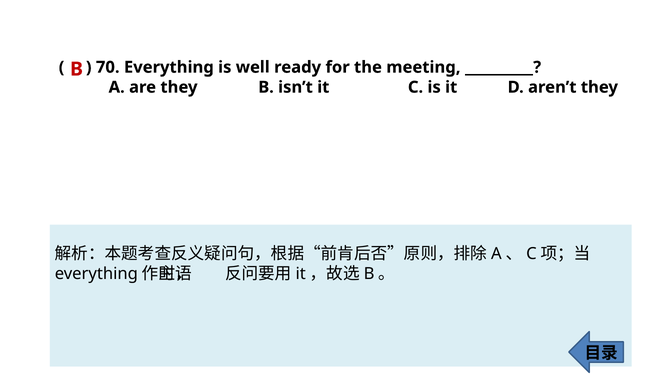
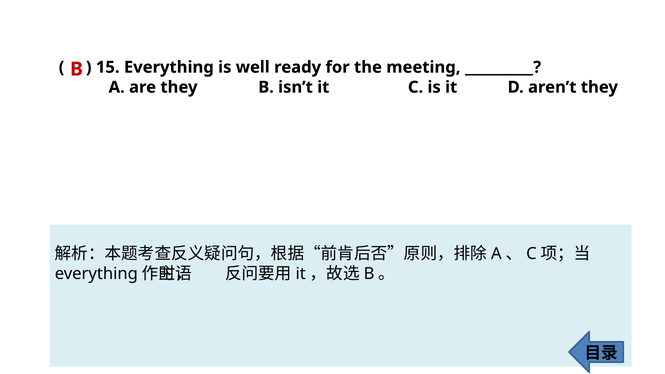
70: 70 -> 15
